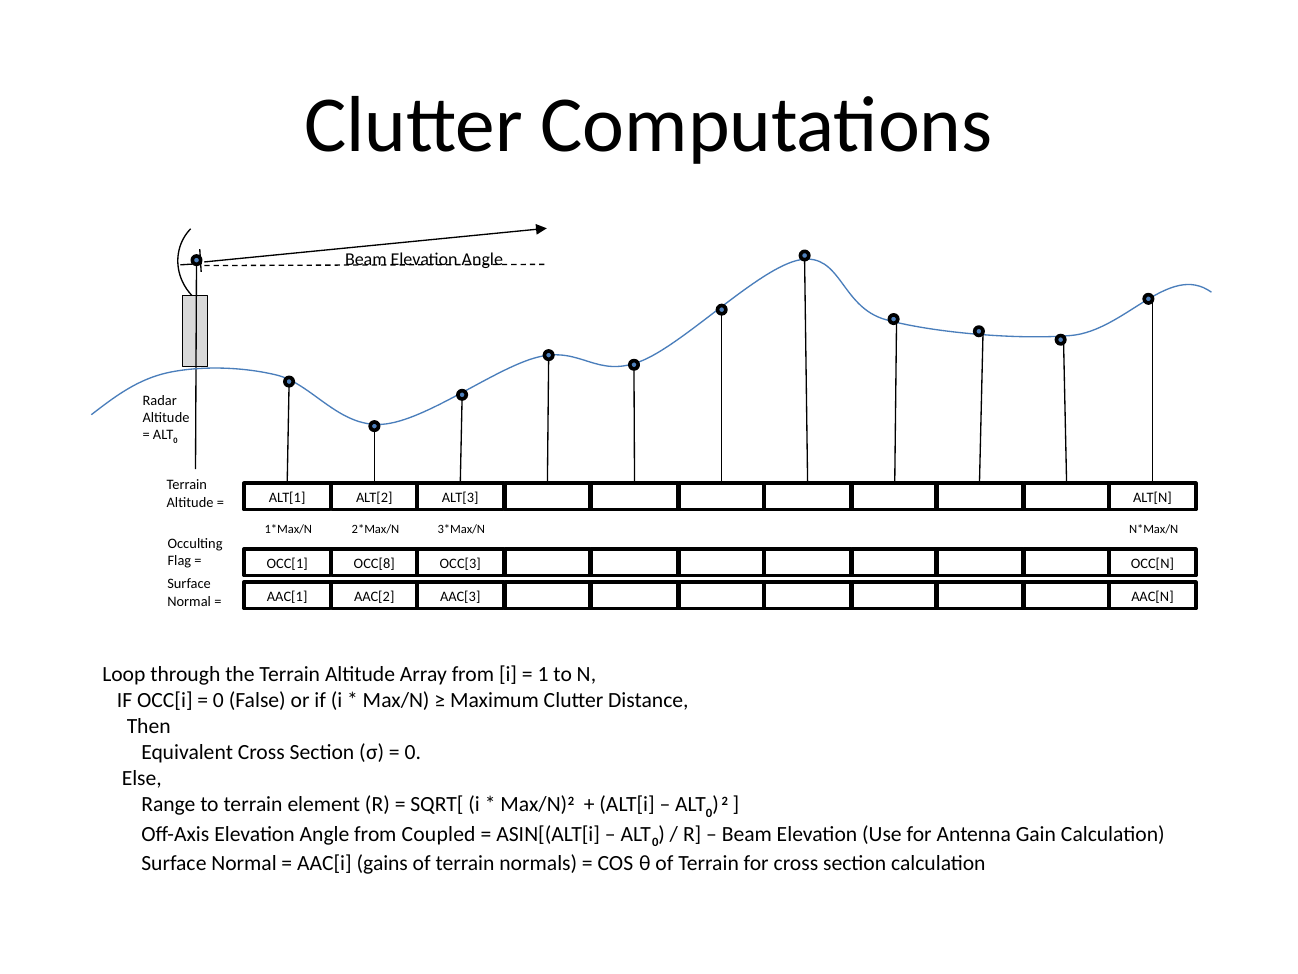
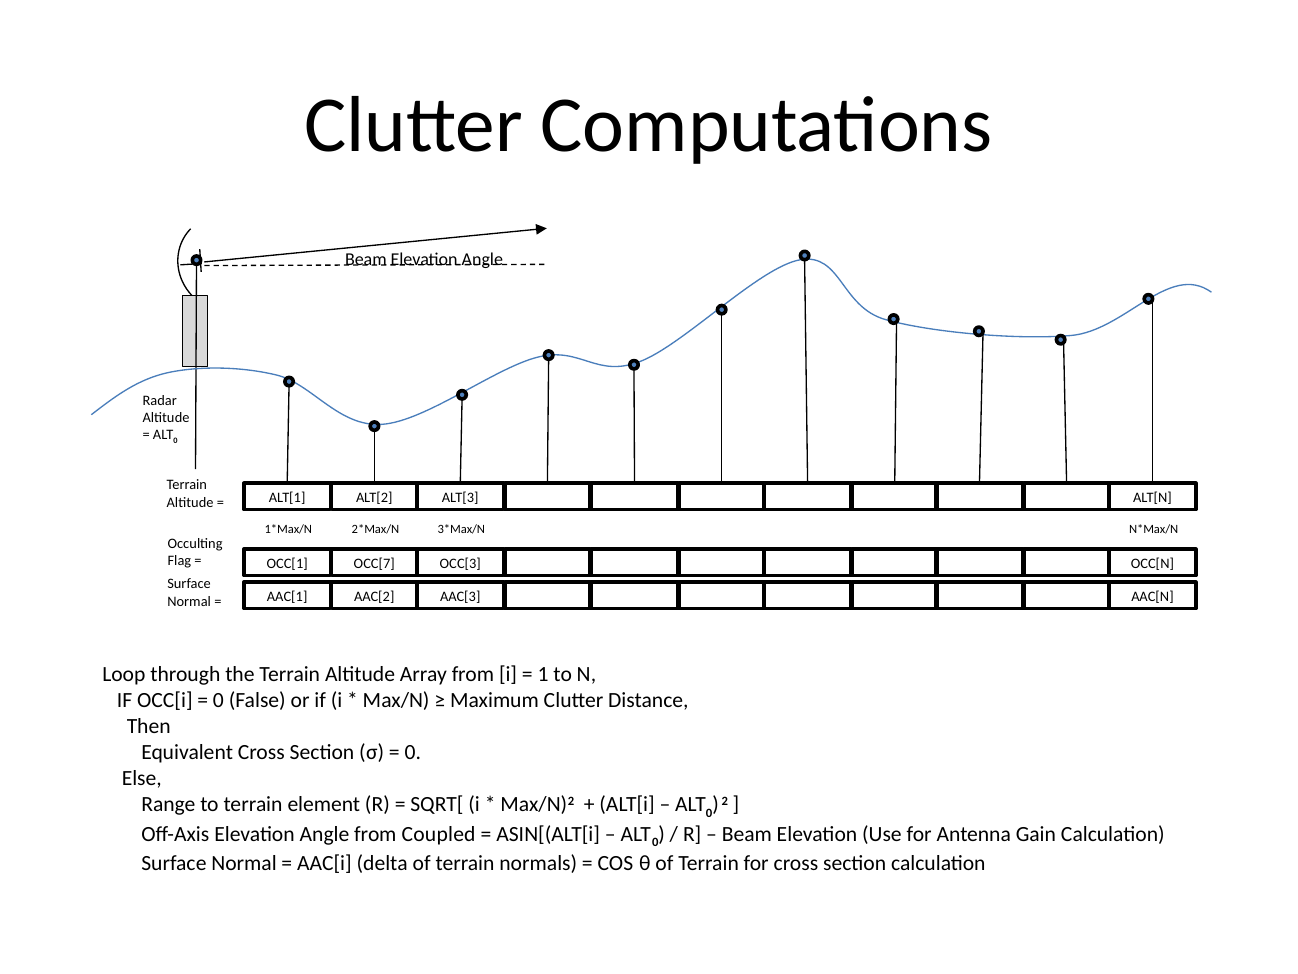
OCC[8: OCC[8 -> OCC[7
gains: gains -> delta
